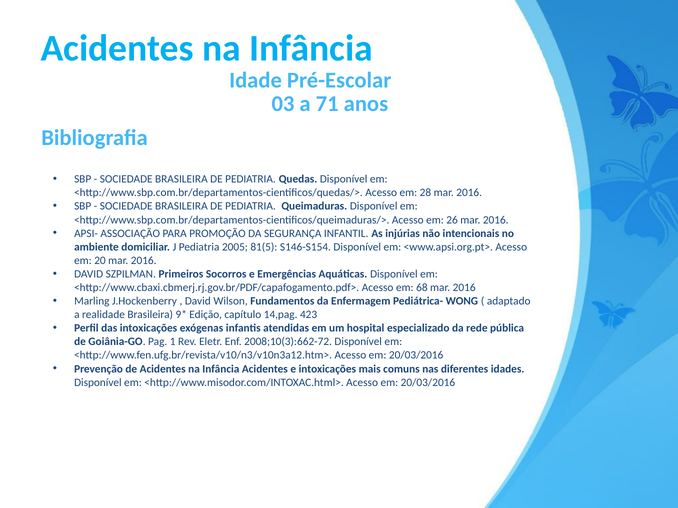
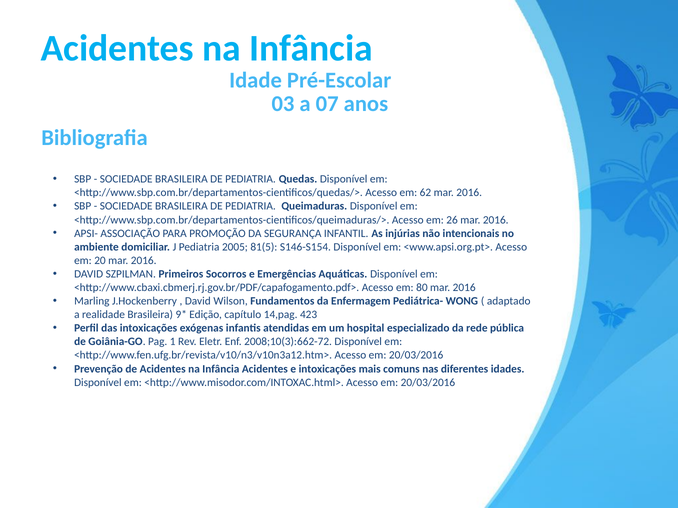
71: 71 -> 07
28: 28 -> 62
68: 68 -> 80
